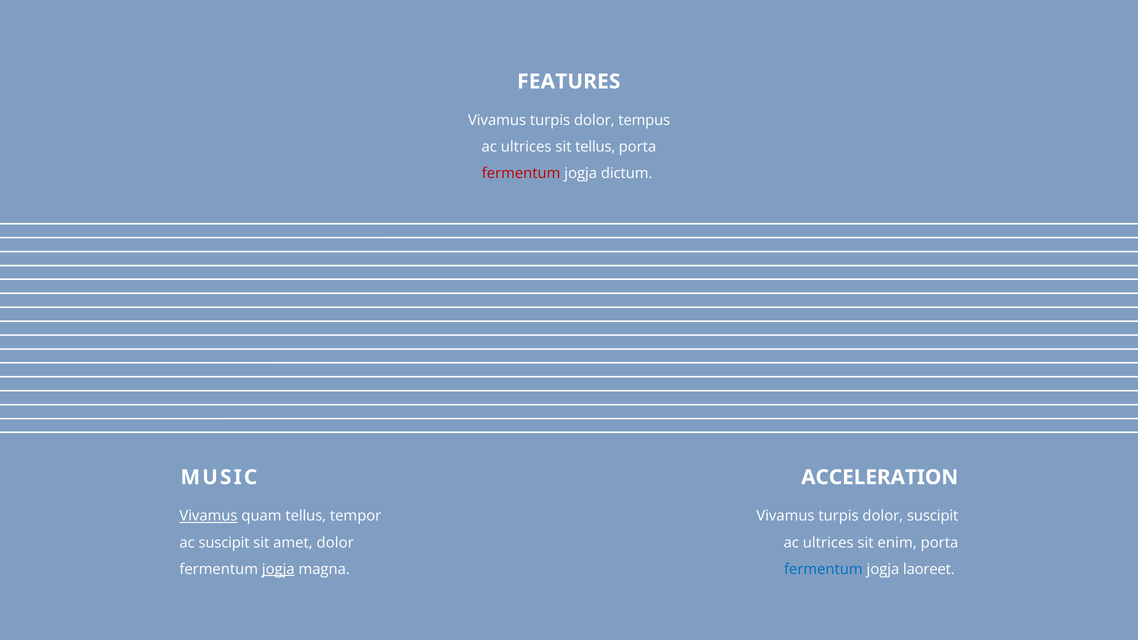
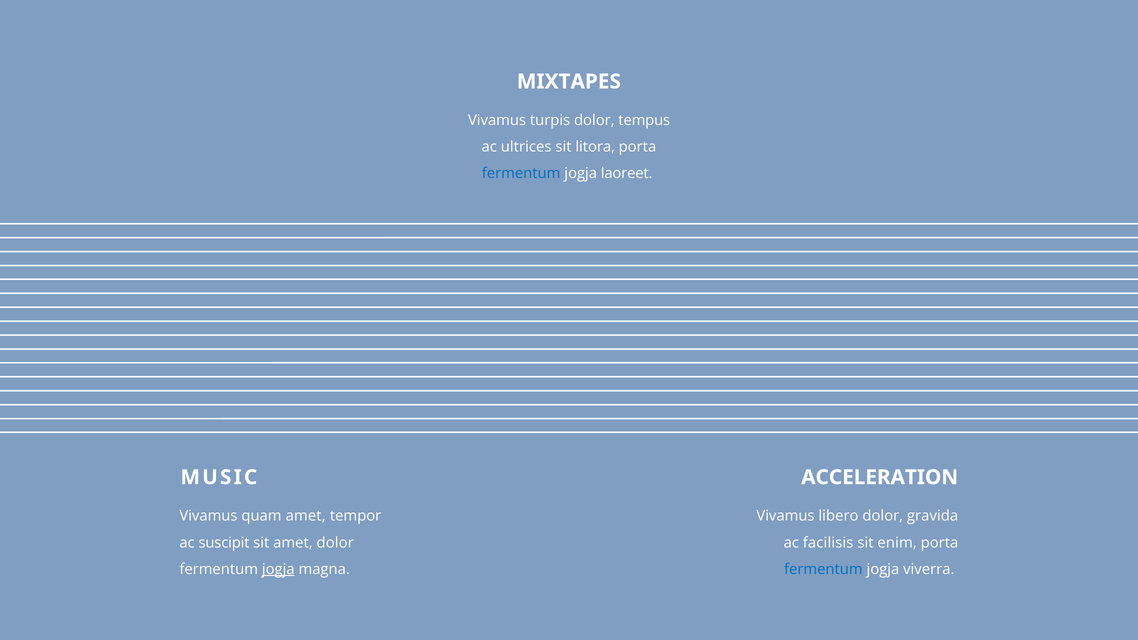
FEATURES: FEATURES -> MIXTAPES
sit tellus: tellus -> litora
fermentum at (521, 174) colour: red -> blue
dictum: dictum -> laoreet
Vivamus at (208, 516) underline: present -> none
quam tellus: tellus -> amet
turpis at (839, 516): turpis -> libero
dolor suscipit: suscipit -> gravida
ultrices at (828, 543): ultrices -> facilisis
laoreet: laoreet -> viverra
